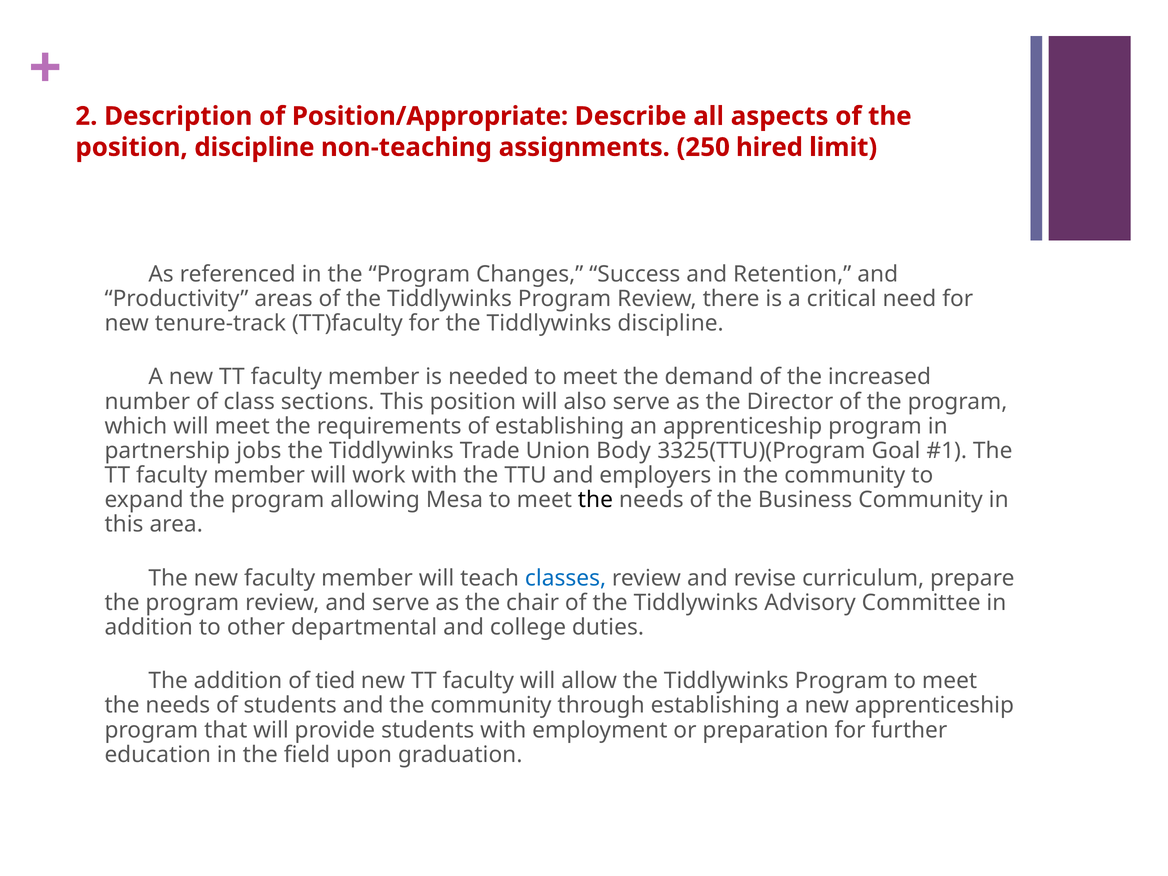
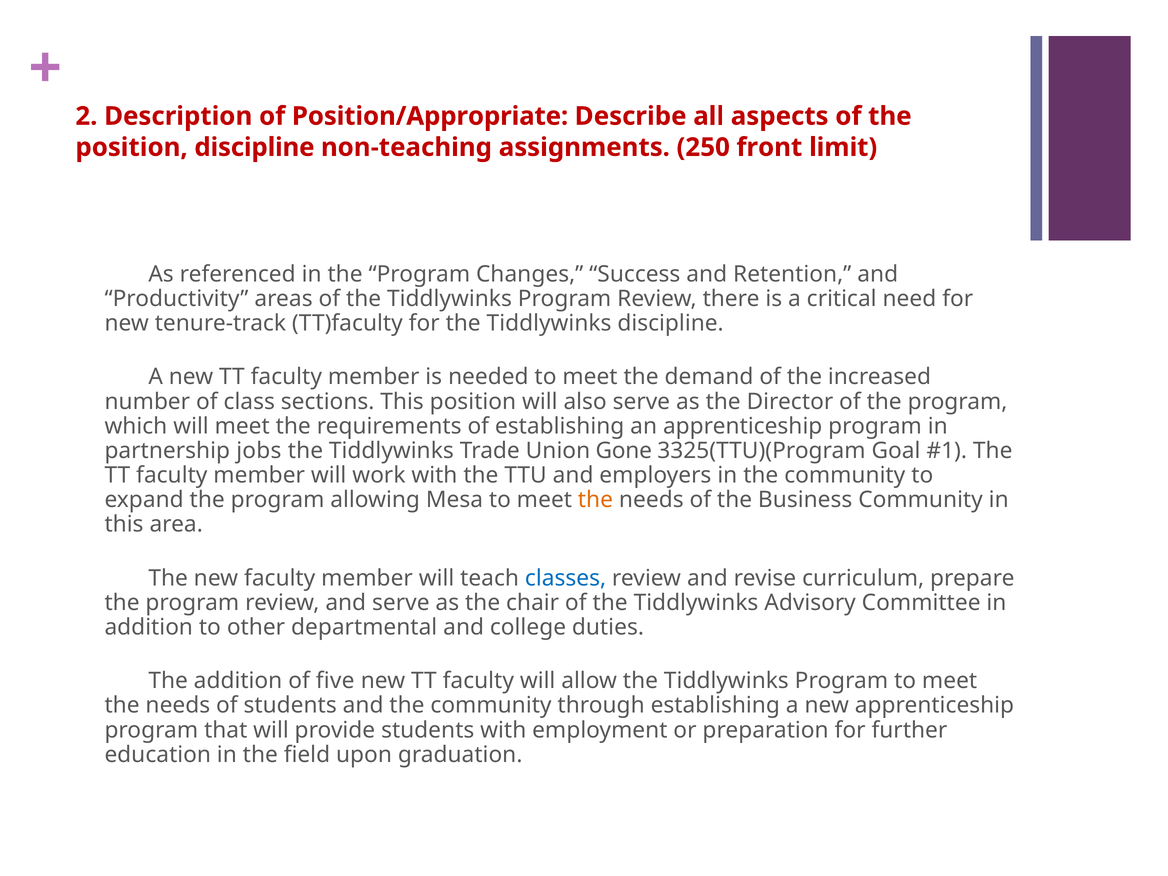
hired: hired -> front
Body: Body -> Gone
the at (595, 500) colour: black -> orange
tied: tied -> five
